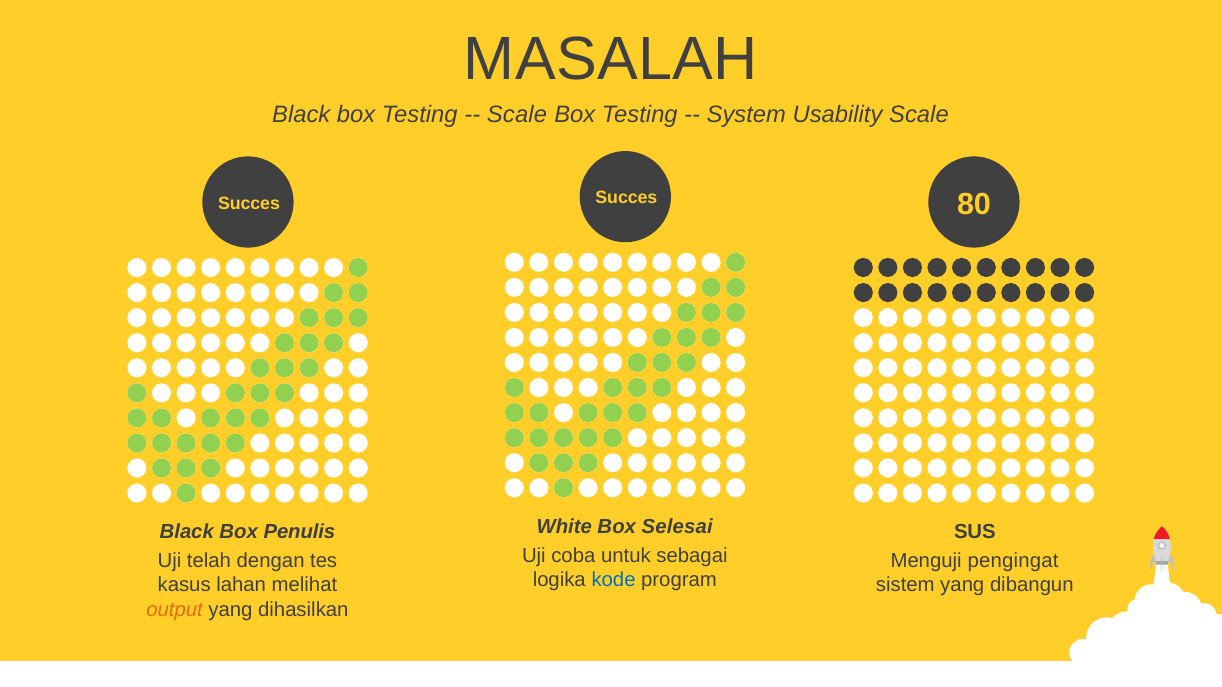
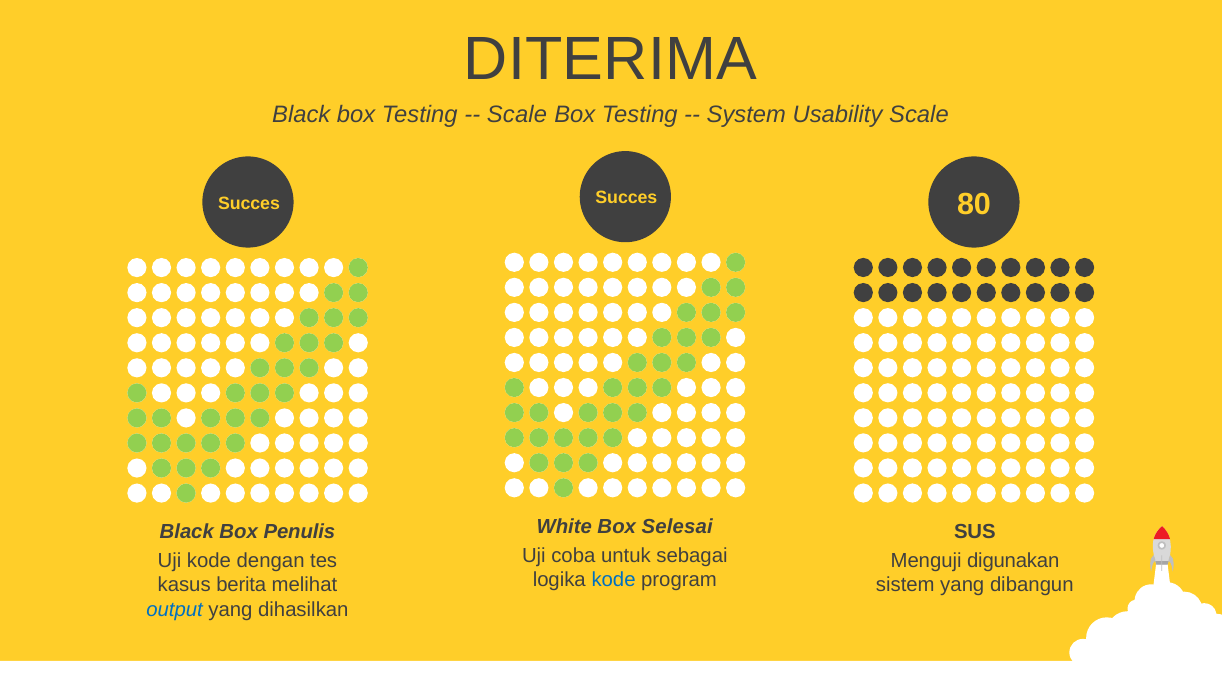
MASALAH: MASALAH -> DITERIMA
Uji telah: telah -> kode
pengingat: pengingat -> digunakan
lahan: lahan -> berita
output colour: orange -> blue
